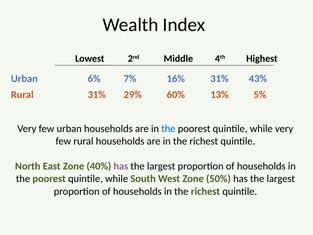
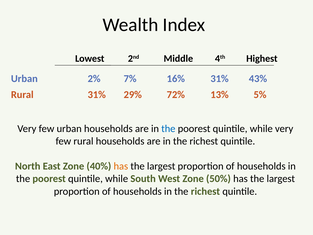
6%: 6% -> 2%
60%: 60% -> 72%
has at (121, 166) colour: purple -> orange
